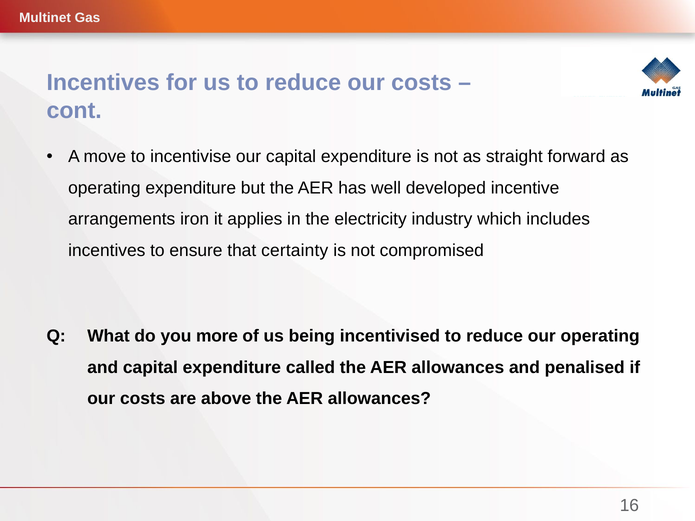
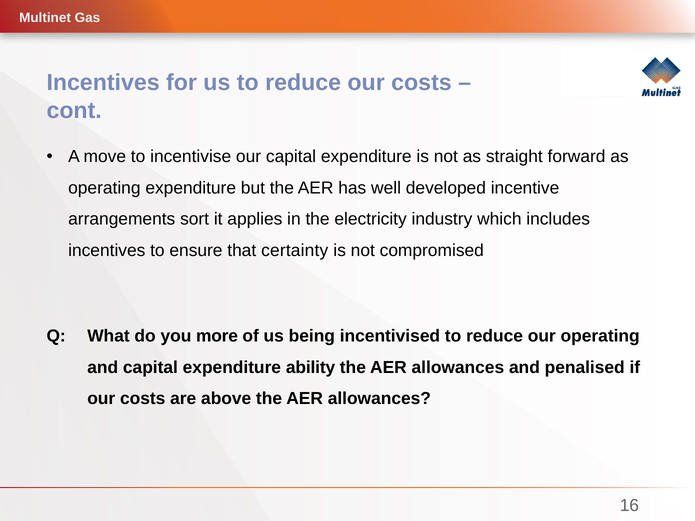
iron: iron -> sort
called: called -> ability
